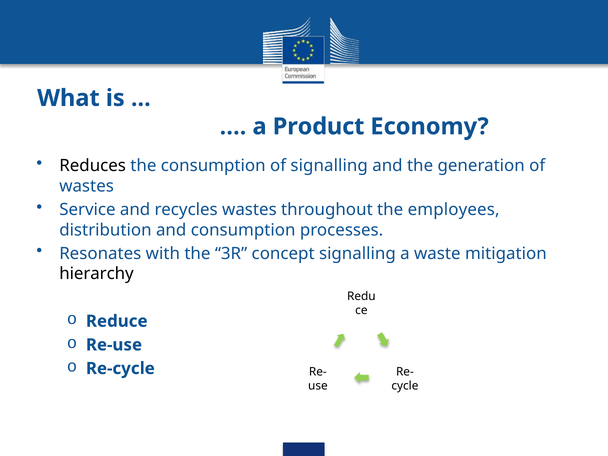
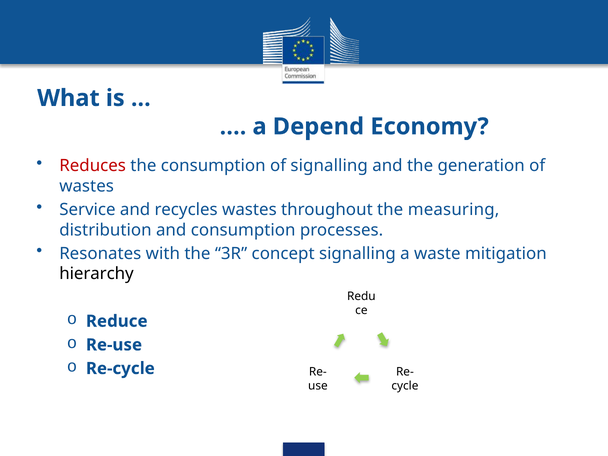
Product: Product -> Depend
Reduces colour: black -> red
employees: employees -> measuring
